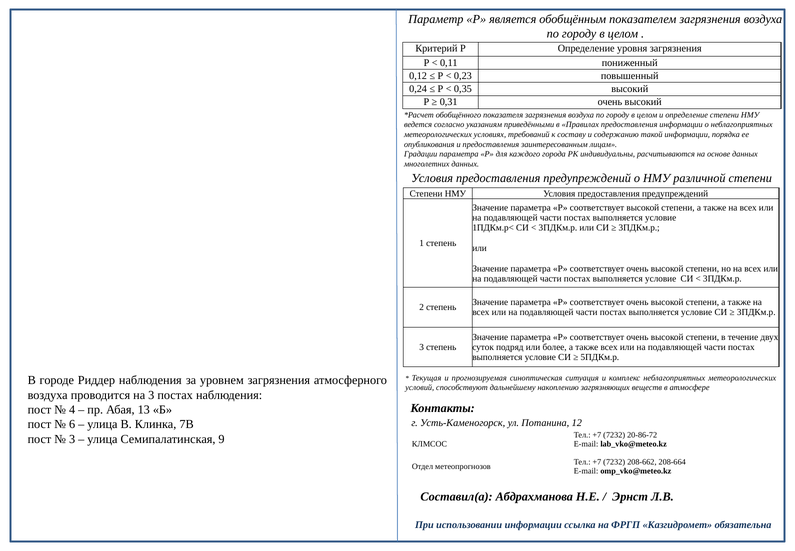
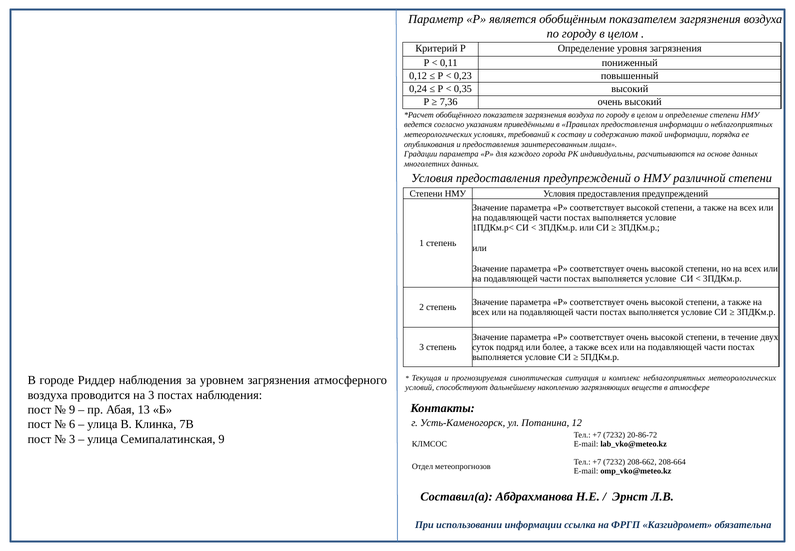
0,31: 0,31 -> 7,36
4 at (72, 409): 4 -> 9
